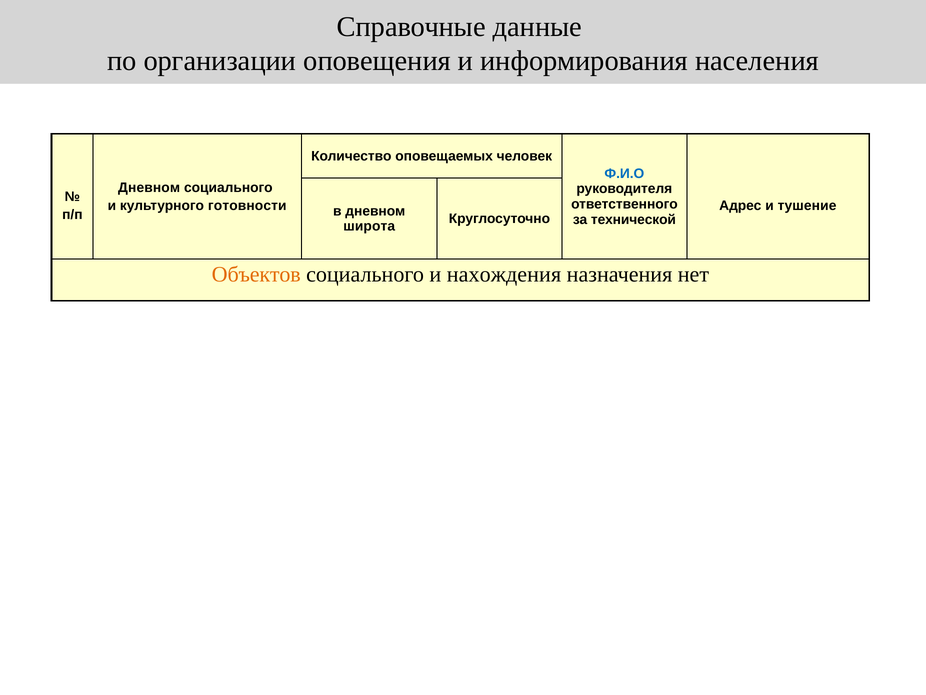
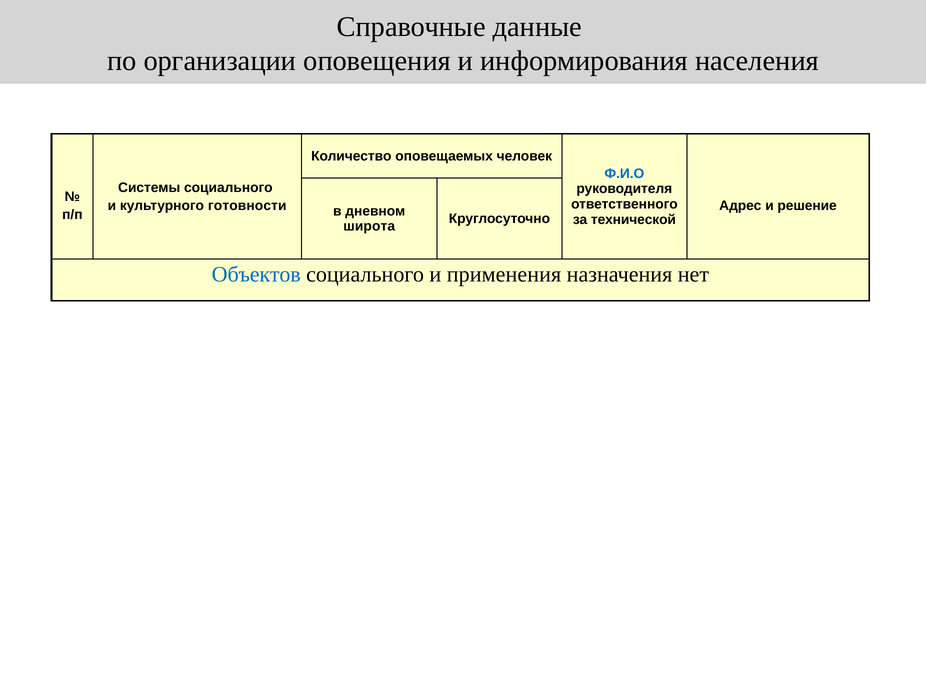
Дневном at (149, 187): Дневном -> Системы
тушение: тушение -> решение
Объектов colour: orange -> blue
нахождения: нахождения -> применения
